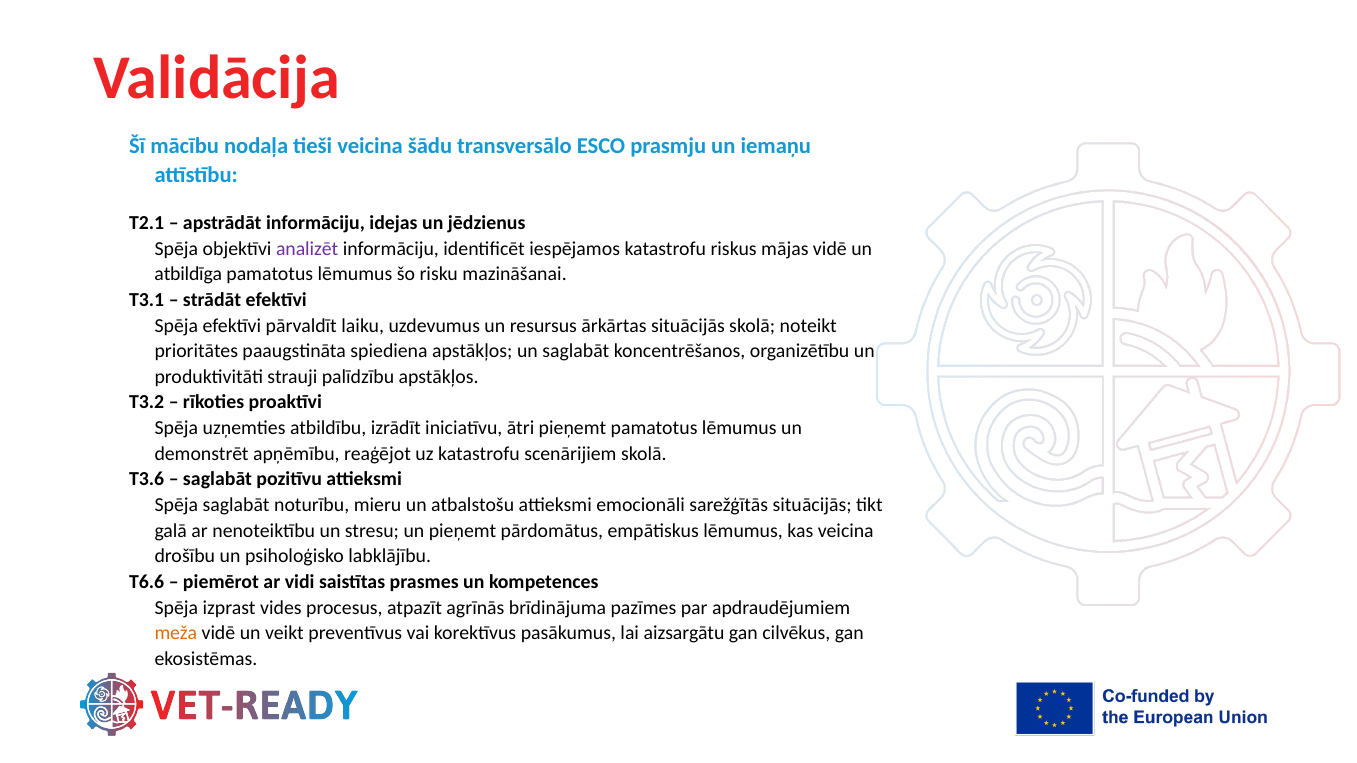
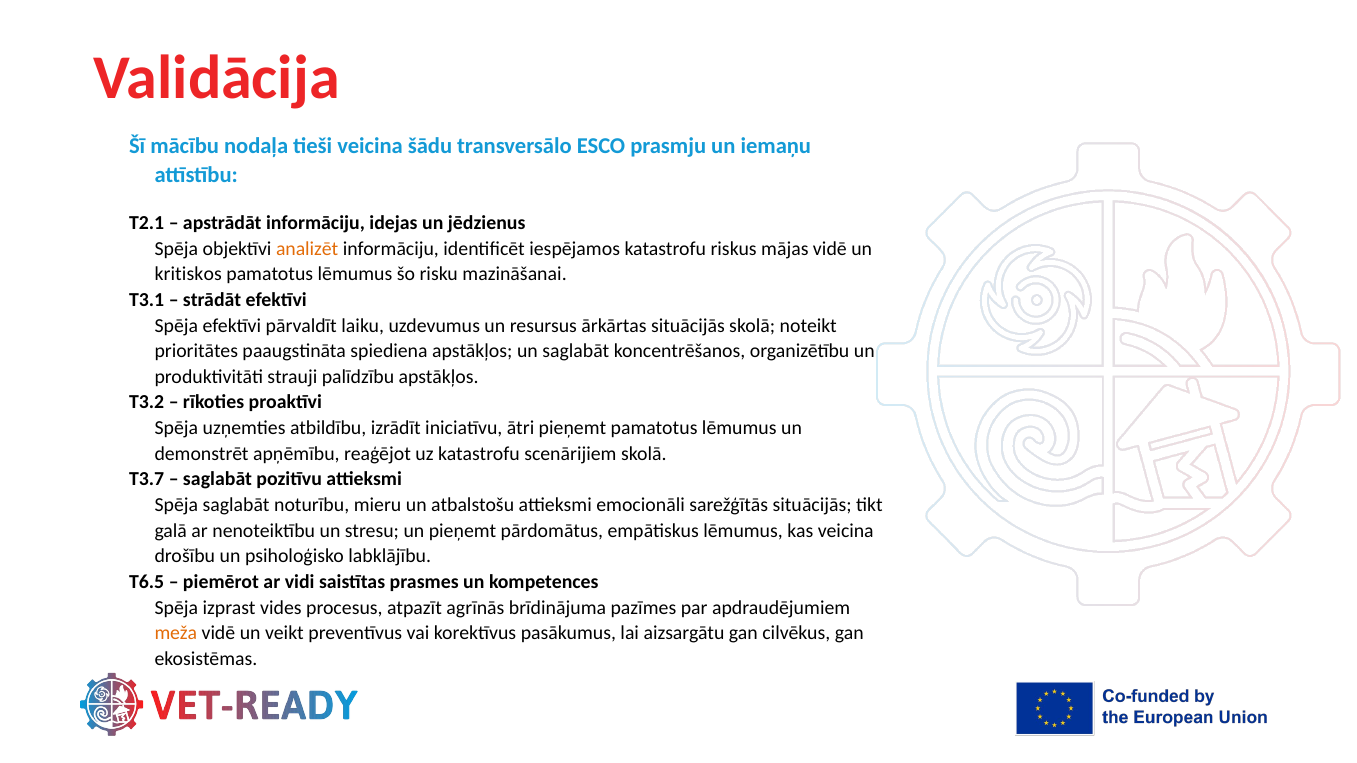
analizēt colour: purple -> orange
atbildīga: atbildīga -> kritiskos
T3.6: T3.6 -> T3.7
T6.6: T6.6 -> T6.5
